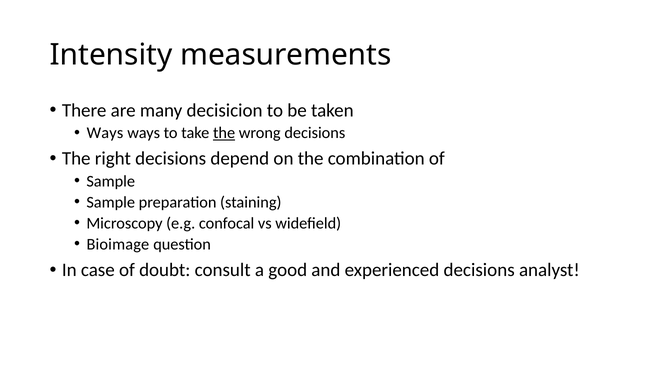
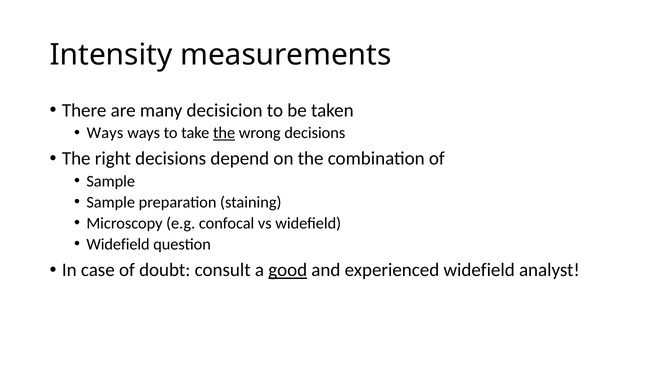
Bioimage at (118, 244): Bioimage -> Widefield
good underline: none -> present
experienced decisions: decisions -> widefield
